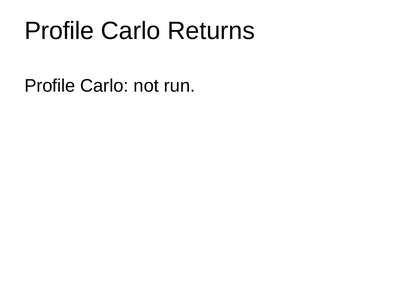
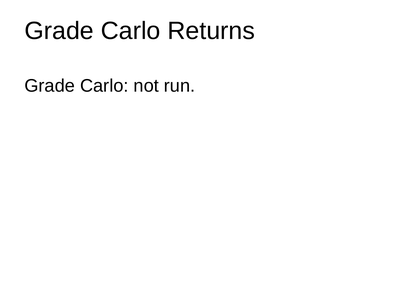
Profile at (59, 31): Profile -> Grade
Profile at (50, 86): Profile -> Grade
